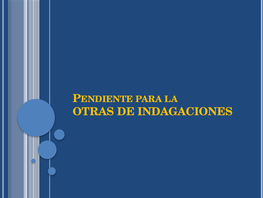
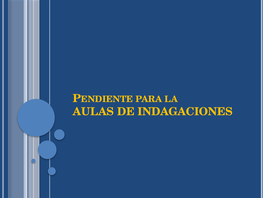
OTRAS: OTRAS -> AULAS
